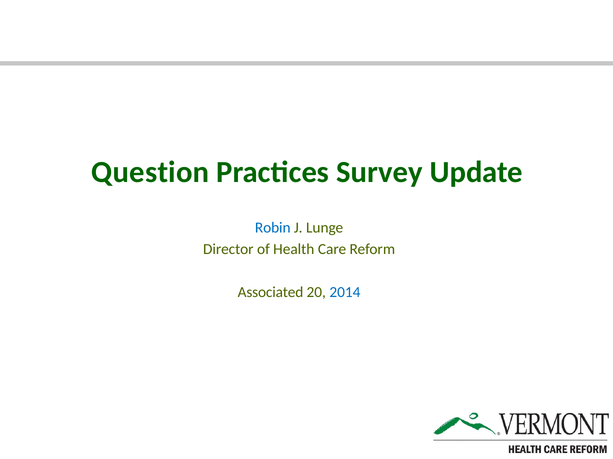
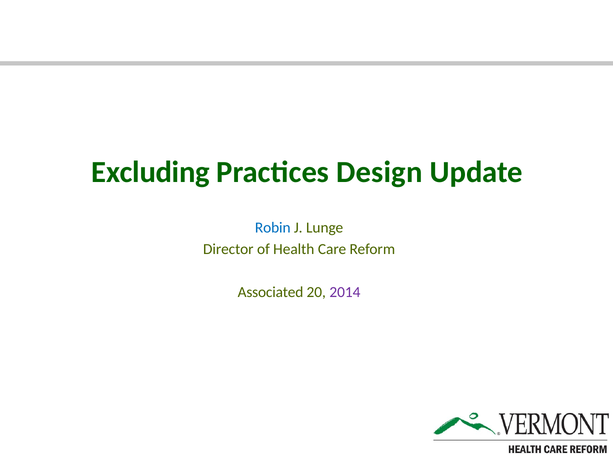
Question: Question -> Excluding
Survey: Survey -> Design
2014 colour: blue -> purple
